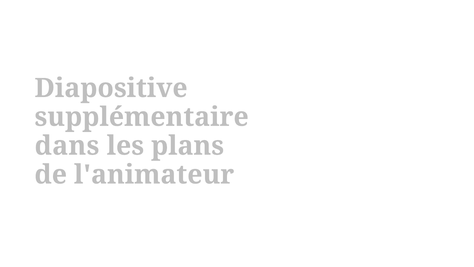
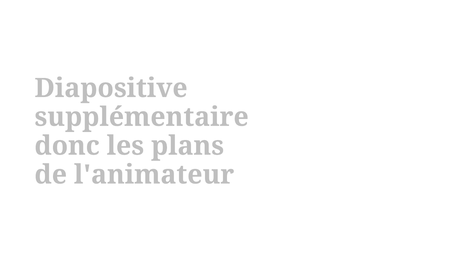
dans: dans -> donc
